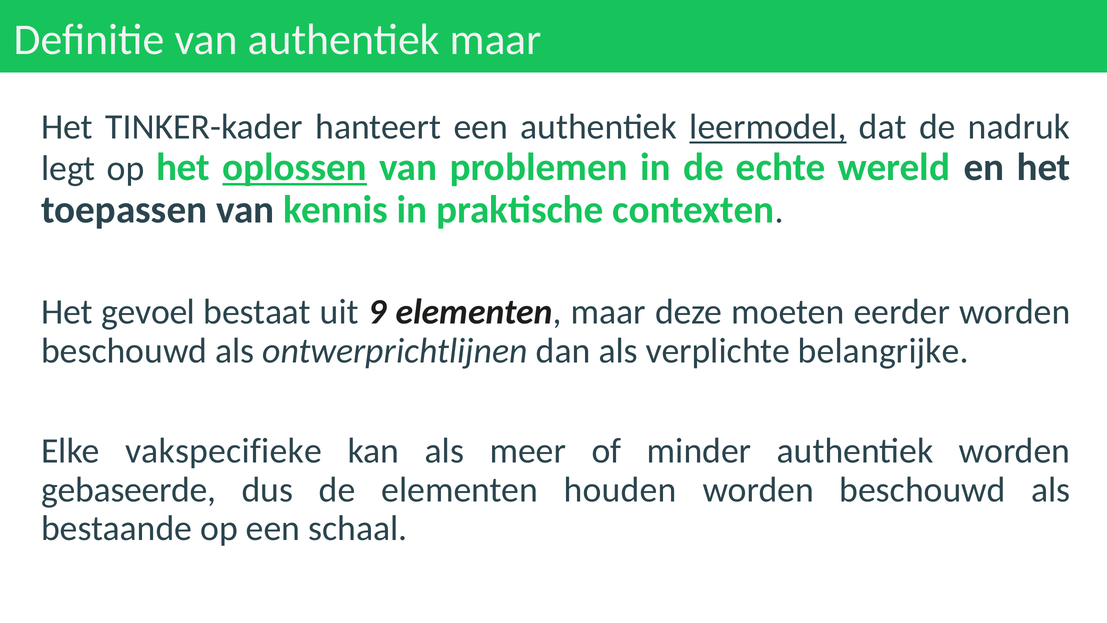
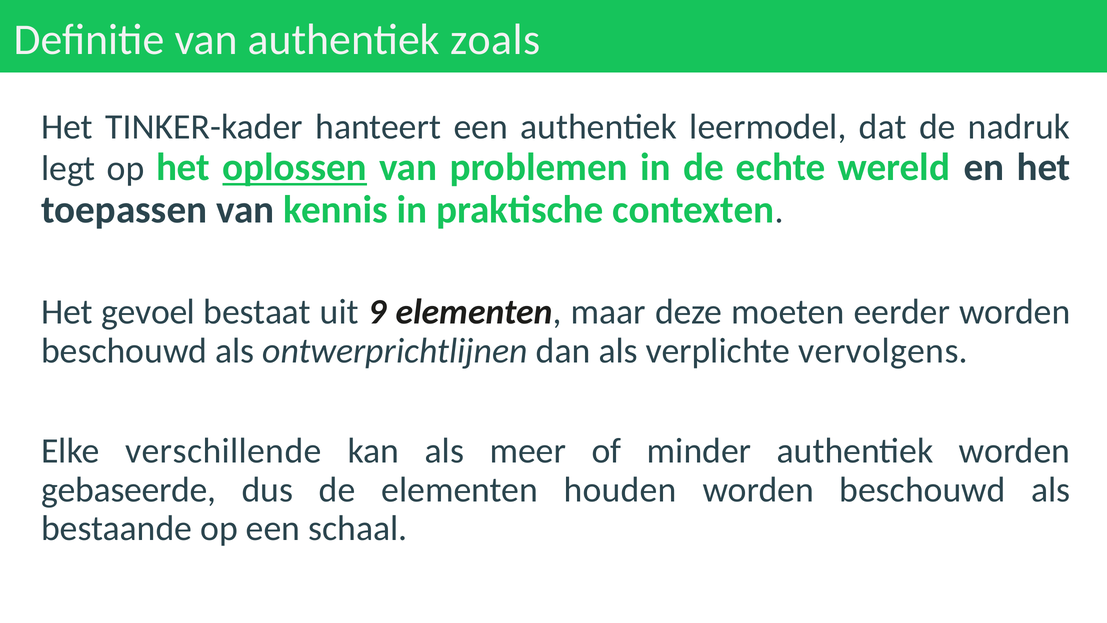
authentiek maar: maar -> zoals
leermodel underline: present -> none
belangrijke: belangrijke -> vervolgens
vakspecifieke: vakspecifieke -> verschillende
